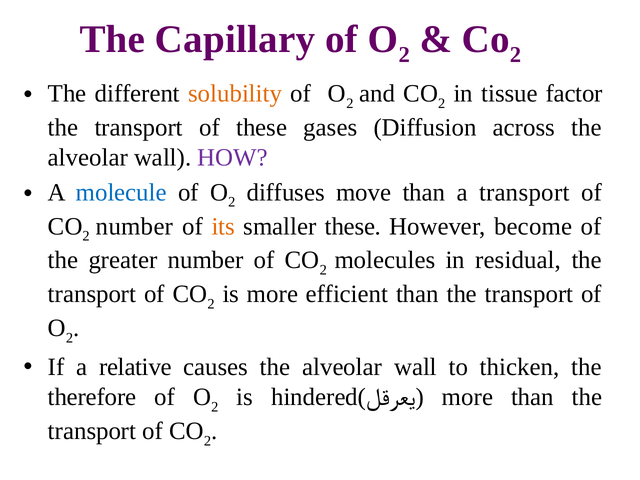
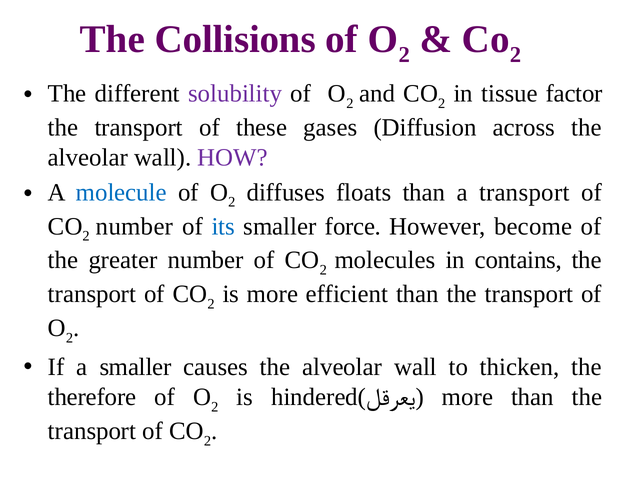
Capillary: Capillary -> Collisions
solubility colour: orange -> purple
move: move -> floats
its colour: orange -> blue
smaller these: these -> force
residual: residual -> contains
a relative: relative -> smaller
